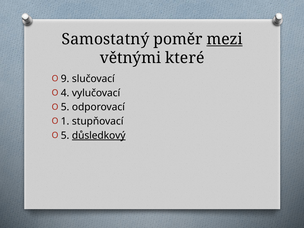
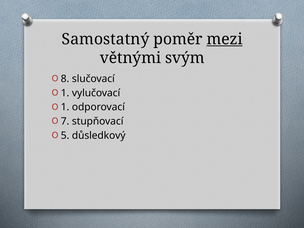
které: které -> svým
9: 9 -> 8
4 at (65, 93): 4 -> 1
5 at (65, 107): 5 -> 1
1: 1 -> 7
důsledkový underline: present -> none
